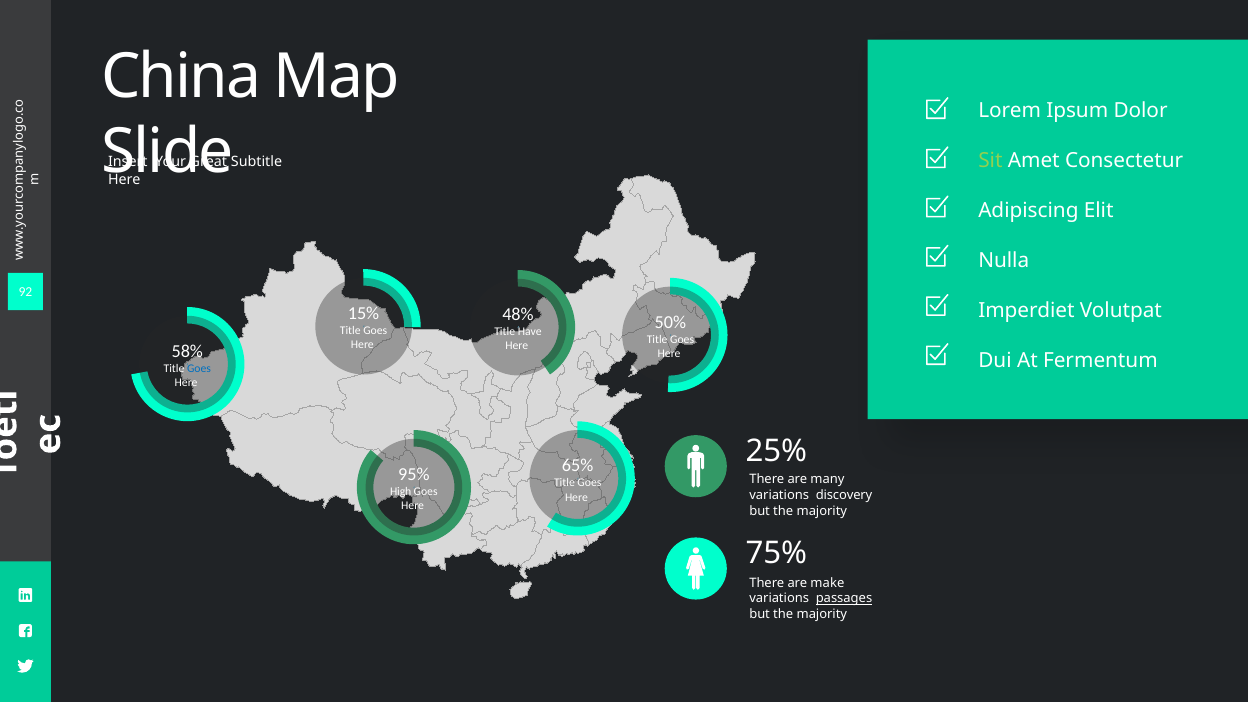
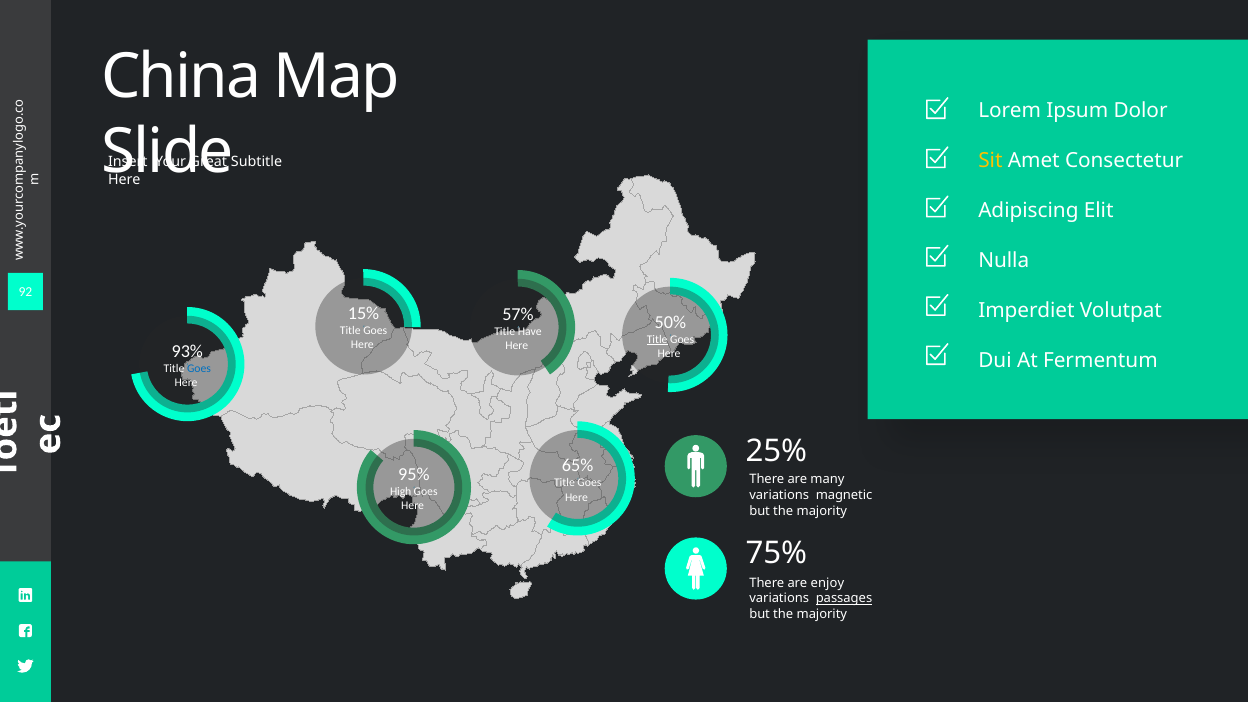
Sit colour: light green -> yellow
48%: 48% -> 57%
Title at (657, 340) underline: none -> present
58%: 58% -> 93%
discovery: discovery -> magnetic
make: make -> enjoy
